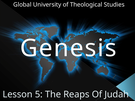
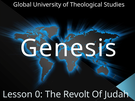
5: 5 -> 0
Reaps: Reaps -> Revolt
